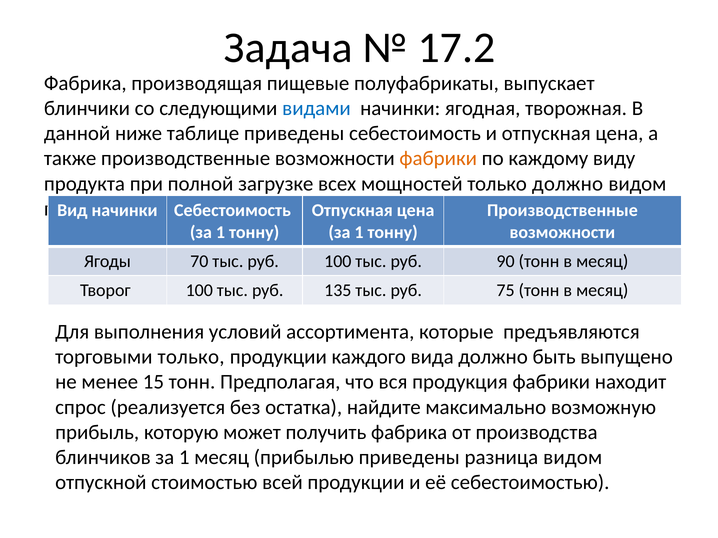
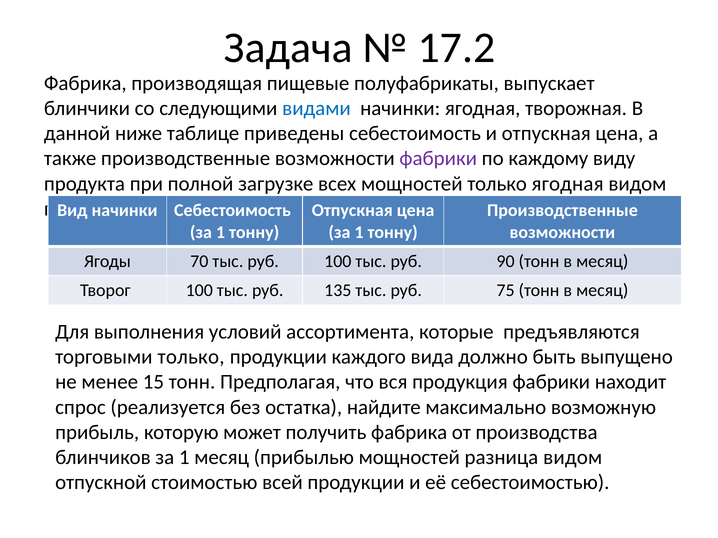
фабрики at (438, 159) colour: orange -> purple
только должно: должно -> ягодная
прибылью приведены: приведены -> мощностей
